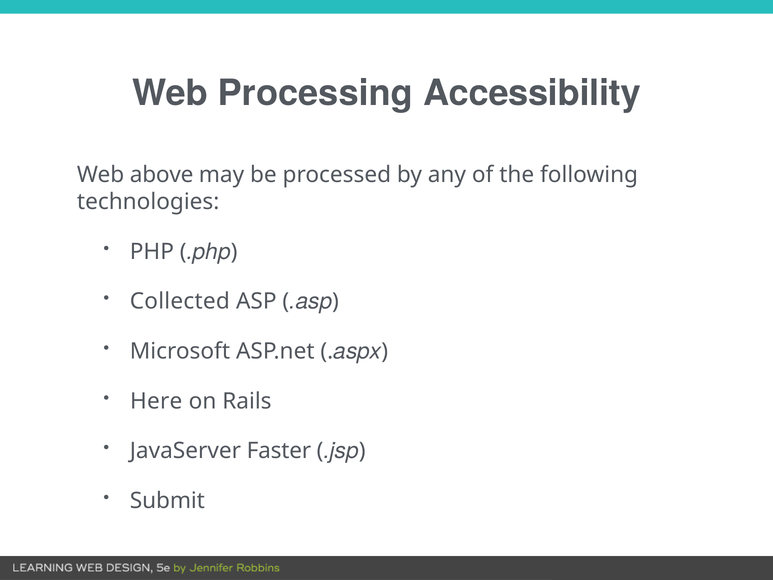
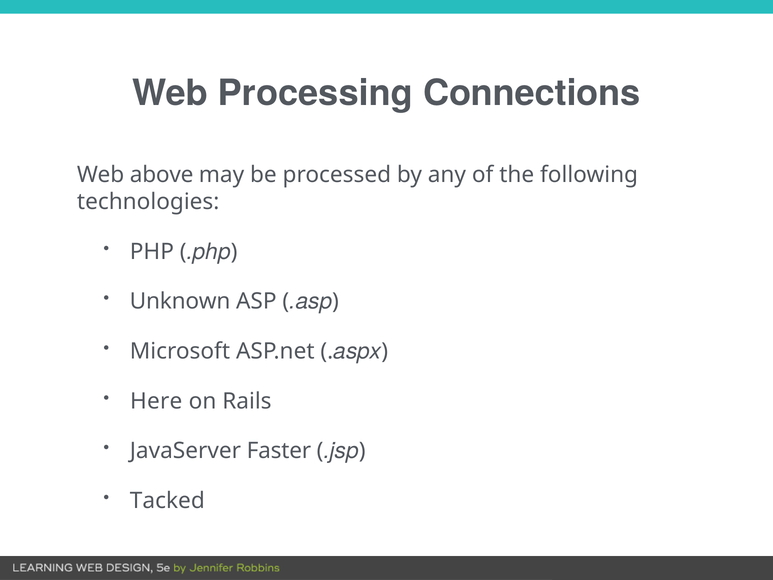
Accessibility: Accessibility -> Connections
Collected: Collected -> Unknown
Submit: Submit -> Tacked
